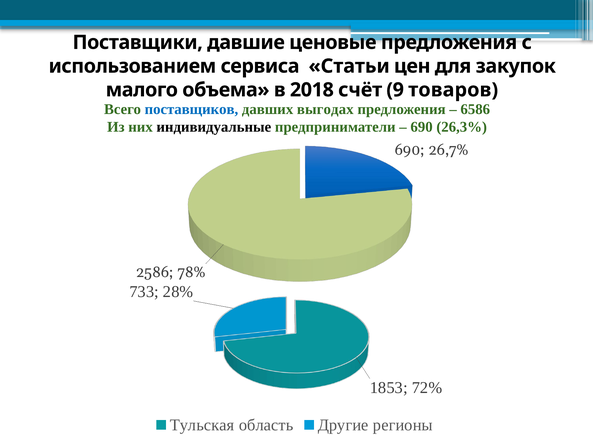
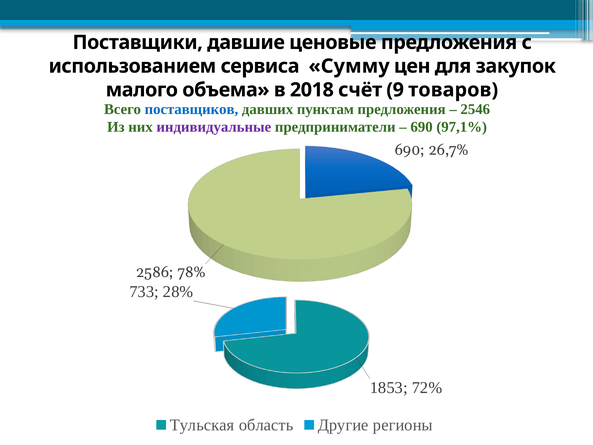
Статьи: Статьи -> Сумму
выгодах: выгодах -> пунктам
6586: 6586 -> 2546
индивидуальные colour: black -> purple
26,3%: 26,3% -> 97,1%
